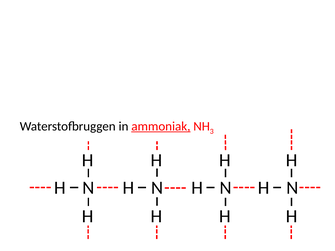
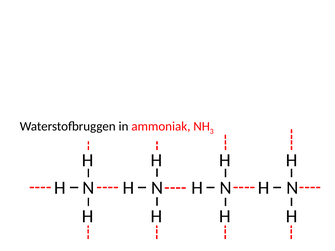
ammoniak underline: present -> none
